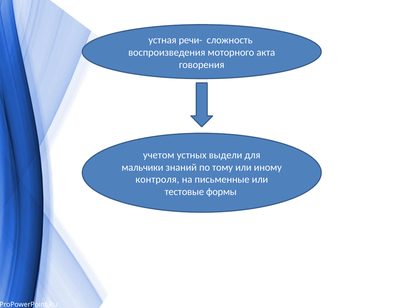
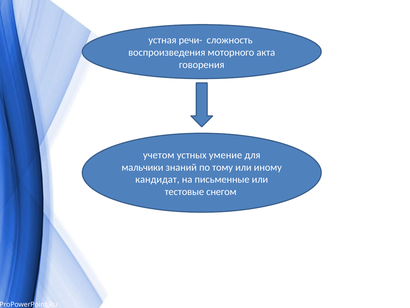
выдели: выдели -> умение
контроля: контроля -> кандидат
формы: формы -> снегом
